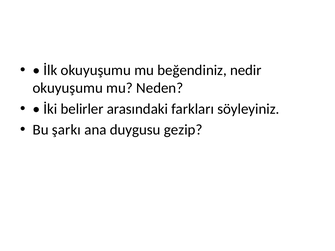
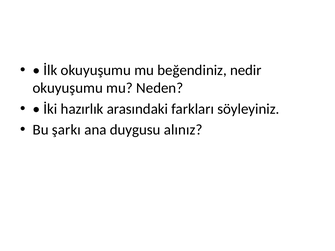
belirler: belirler -> hazırlık
gezip: gezip -> alınız
